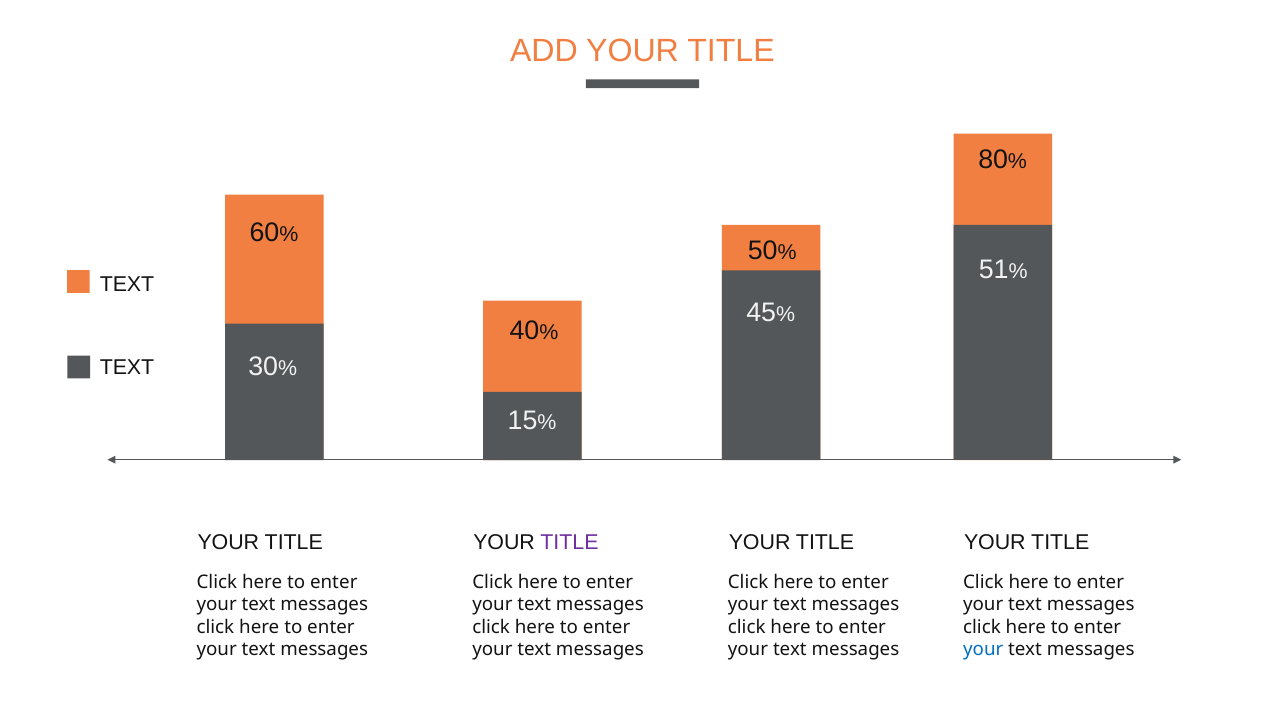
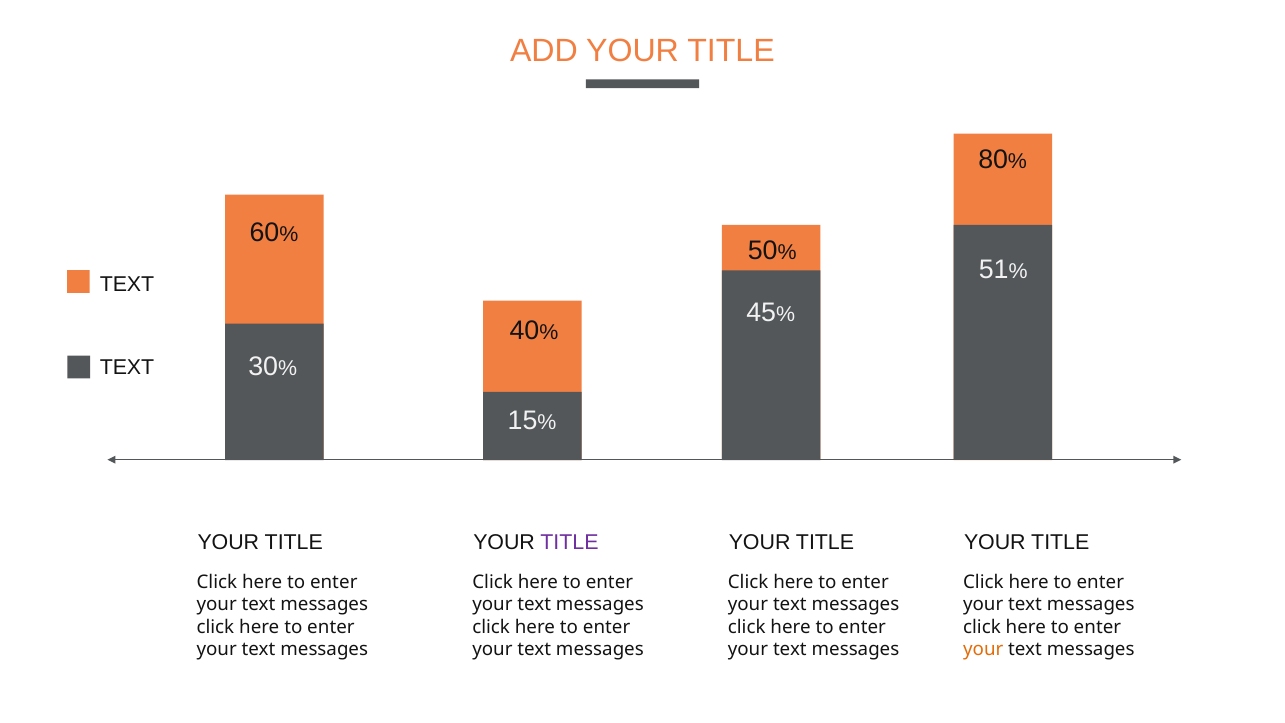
your at (983, 649) colour: blue -> orange
